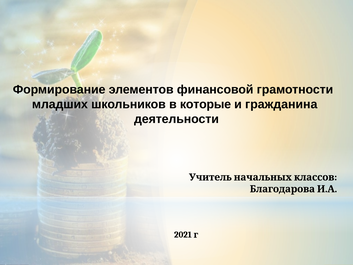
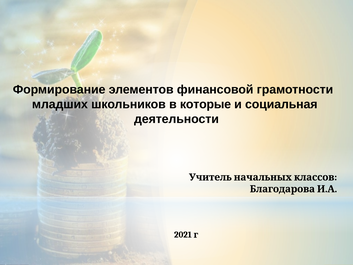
гражданина: гражданина -> социальная
